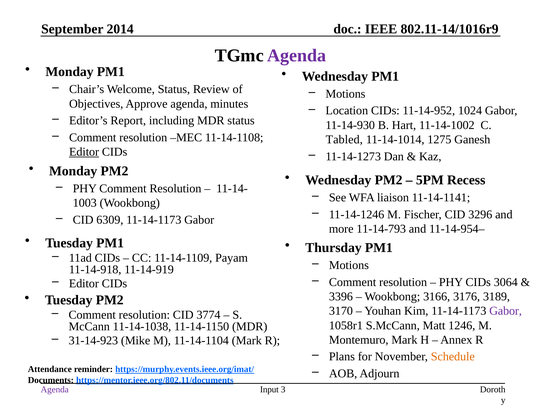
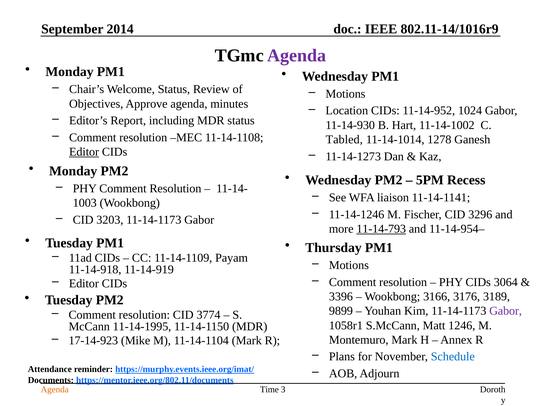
1275: 1275 -> 1278
6309: 6309 -> 3203
11-14-793 underline: none -> present
3170: 3170 -> 9899
11-14-1038: 11-14-1038 -> 11-14-1995
31-14-923: 31-14-923 -> 17-14-923
Schedule colour: orange -> blue
Agenda at (55, 389) colour: purple -> orange
Input: Input -> Time
